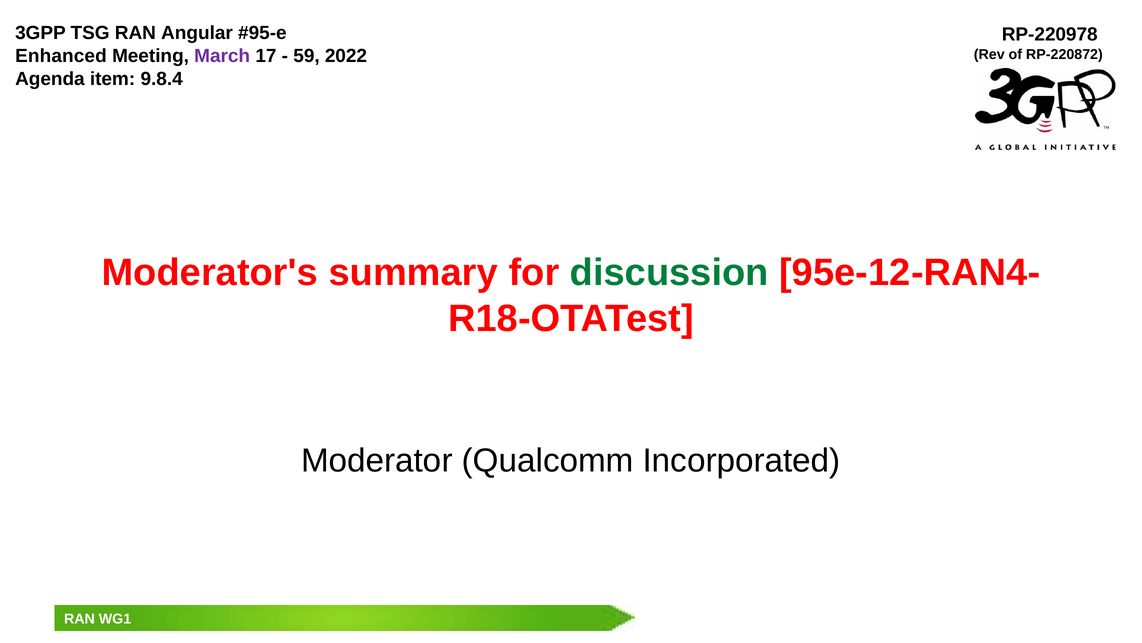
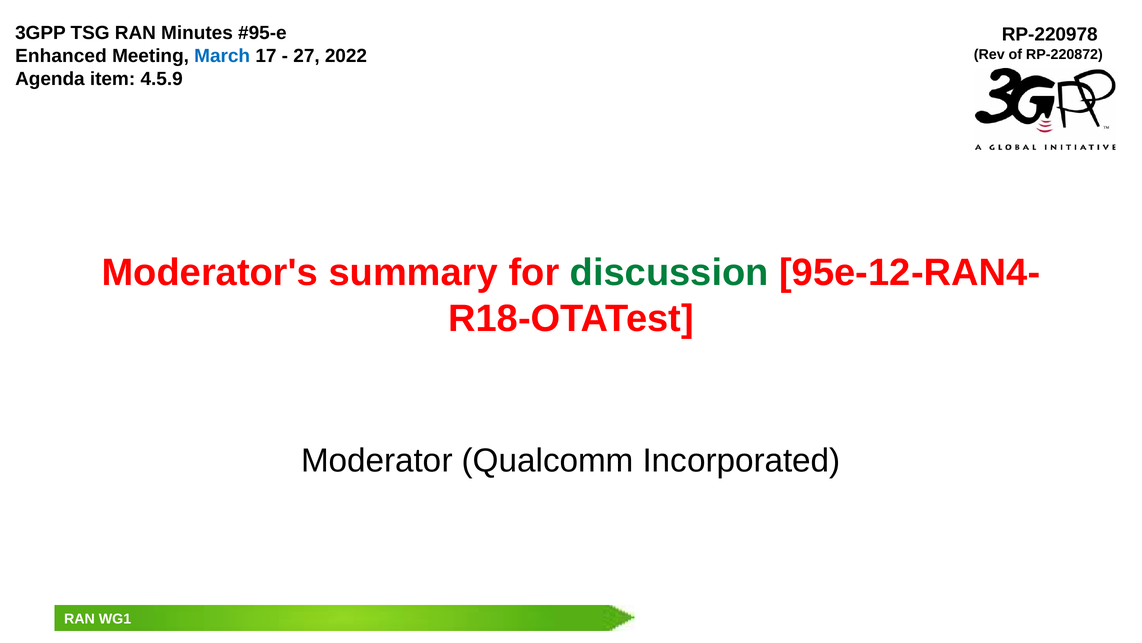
Angular: Angular -> Minutes
March colour: purple -> blue
59: 59 -> 27
9.8.4: 9.8.4 -> 4.5.9
